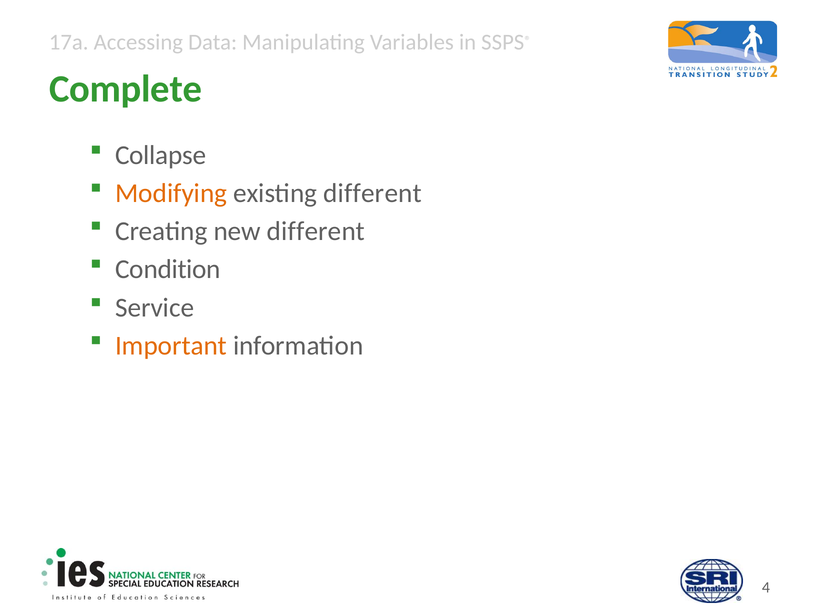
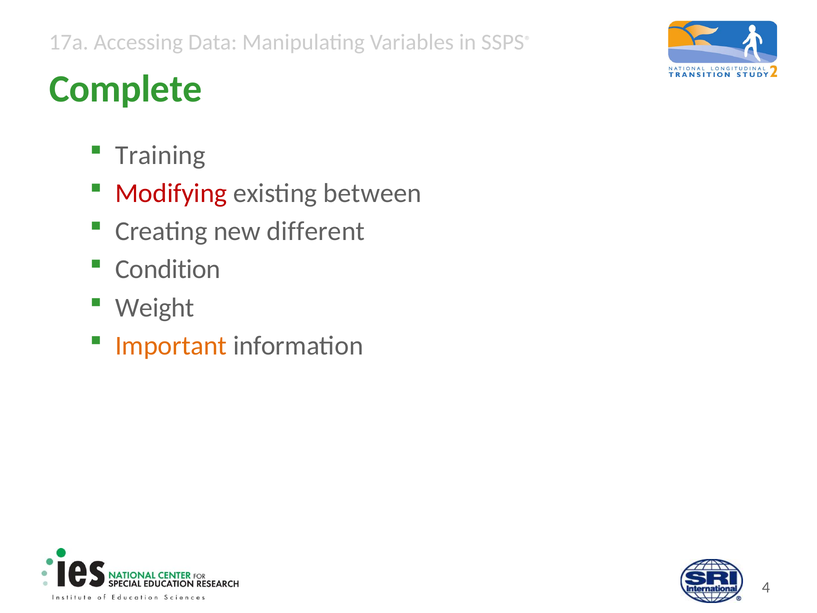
Collapse: Collapse -> Training
Modifying colour: orange -> red
existing different: different -> between
Service: Service -> Weight
